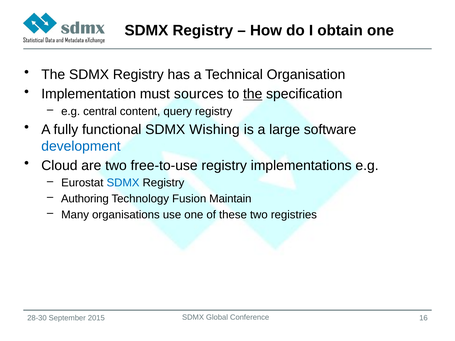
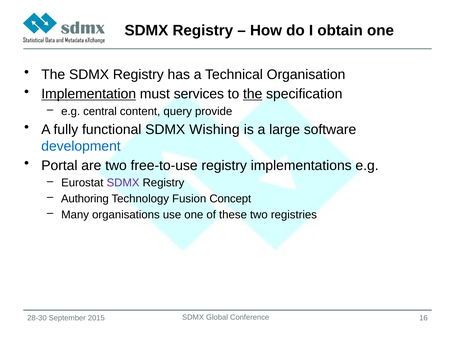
Implementation underline: none -> present
sources: sources -> services
query registry: registry -> provide
Cloud: Cloud -> Portal
SDMX at (123, 183) colour: blue -> purple
Maintain: Maintain -> Concept
